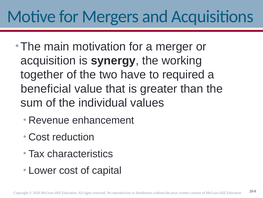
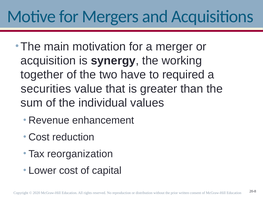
beneficial: beneficial -> securities
characteristics: characteristics -> reorganization
